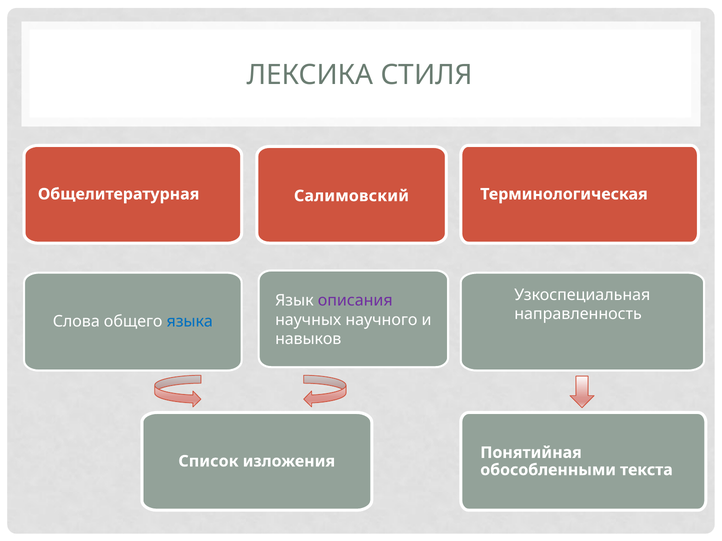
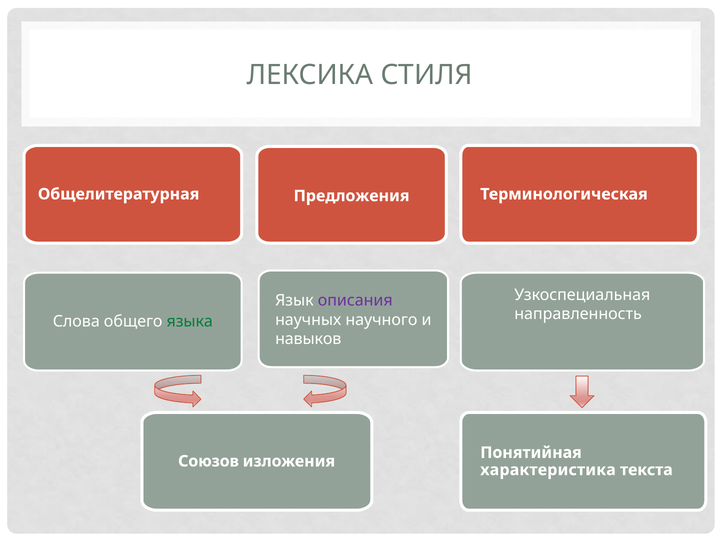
Салимовский: Салимовский -> Предложения
языка colour: blue -> green
Список: Список -> Союзов
обособленными: обособленными -> характеристика
